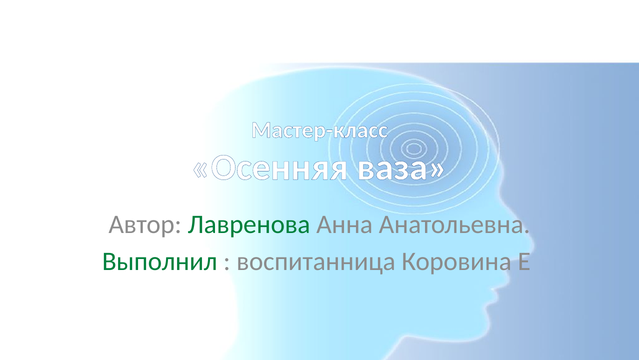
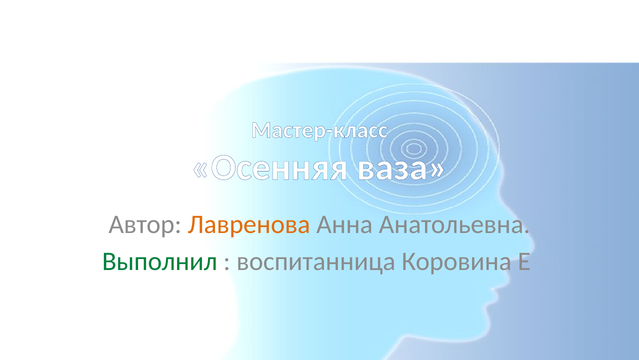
Лавренова colour: green -> orange
